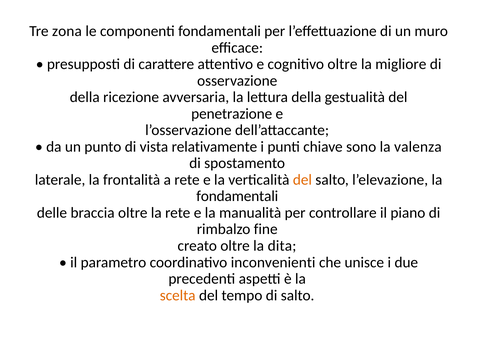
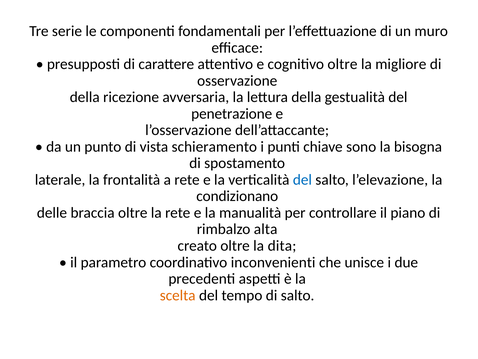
zona: zona -> serie
relativamente: relativamente -> schieramento
valenza: valenza -> bisogna
del at (302, 180) colour: orange -> blue
fondamentali at (237, 196): fondamentali -> condizionano
fine: fine -> alta
